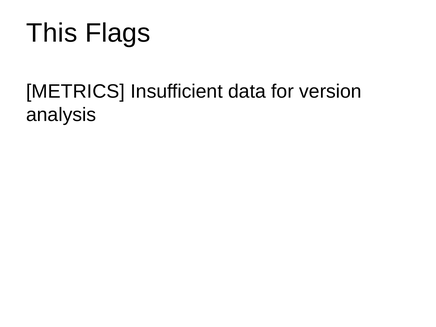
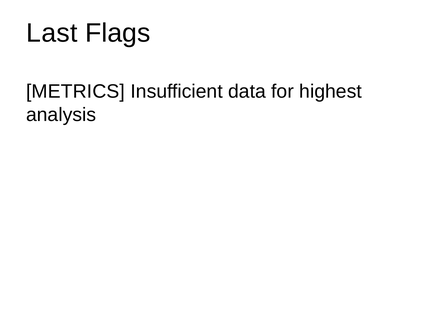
This: This -> Last
version: version -> highest
